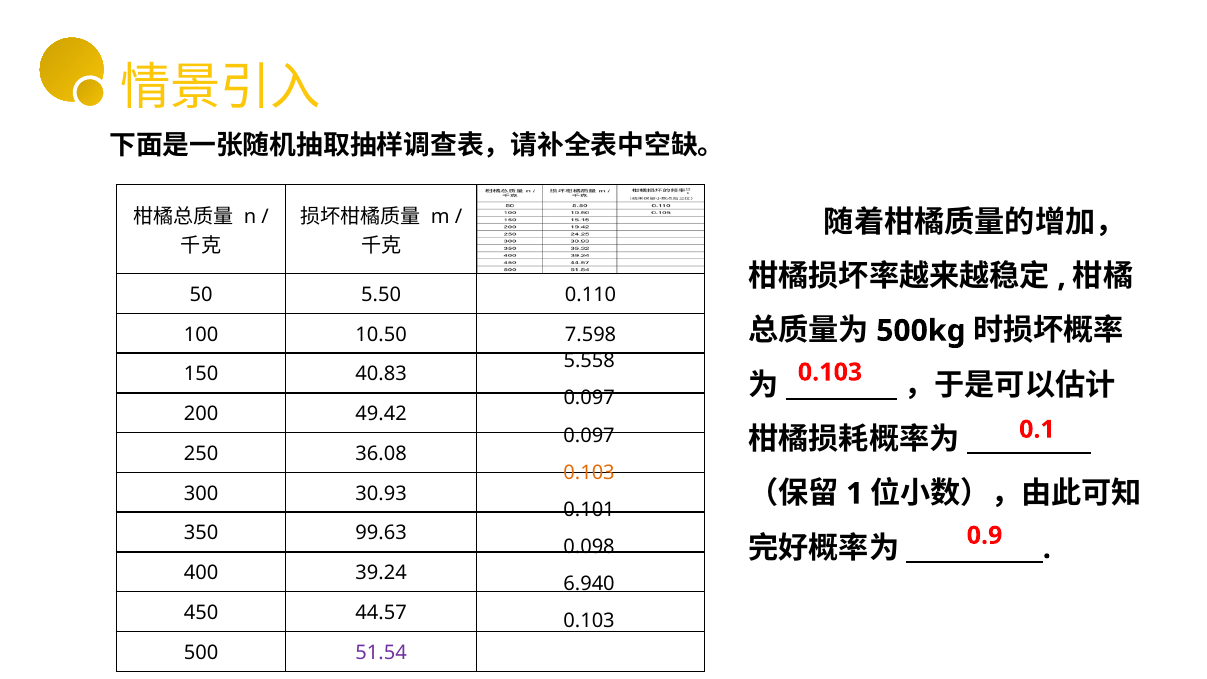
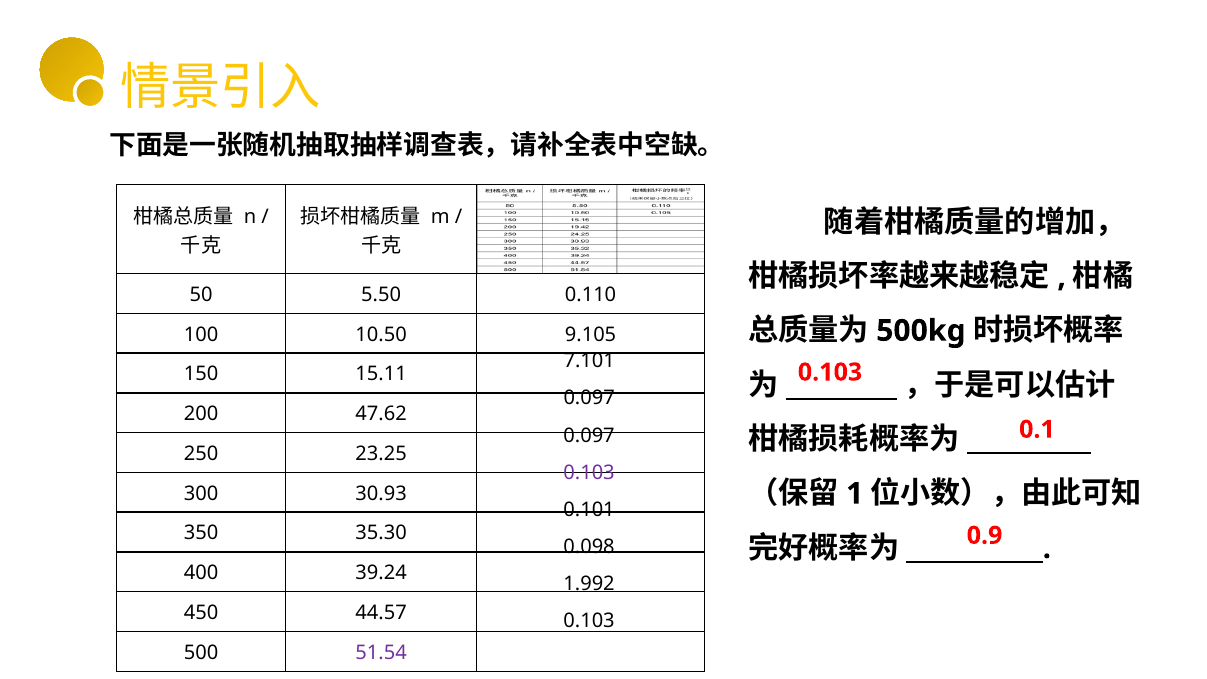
7.598: 7.598 -> 9.105
5.558: 5.558 -> 7.101
40.83: 40.83 -> 15.11
49.42: 49.42 -> 47.62
36.08: 36.08 -> 23.25
0.103 at (589, 473) colour: orange -> purple
99.63: 99.63 -> 35.30
6.940: 6.940 -> 1.992
